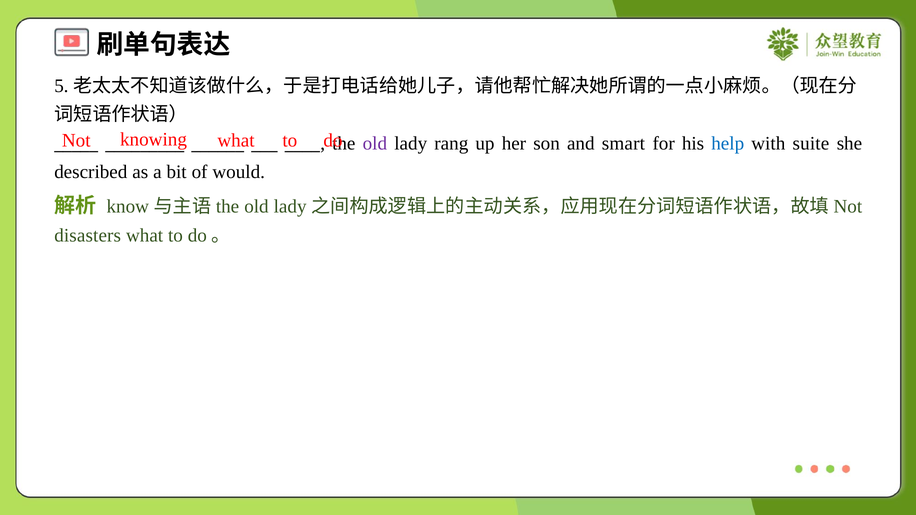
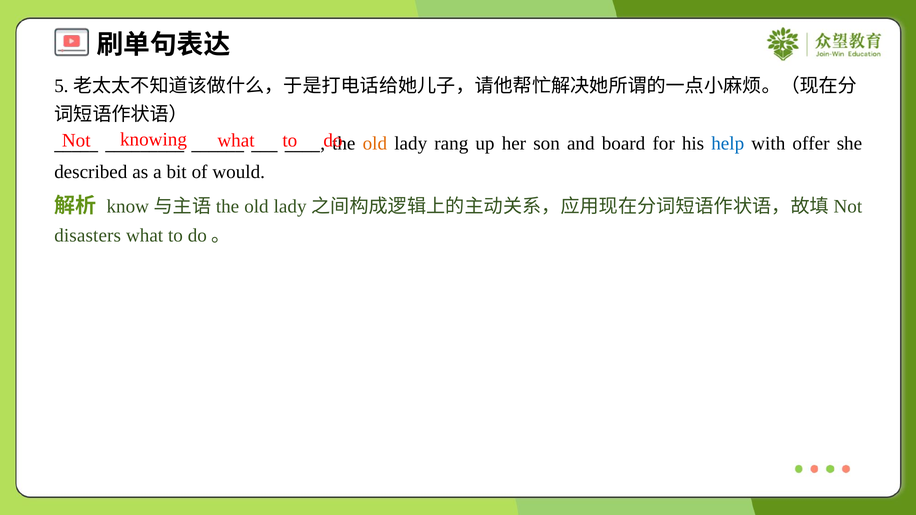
old at (375, 143) colour: purple -> orange
smart: smart -> board
suite: suite -> offer
